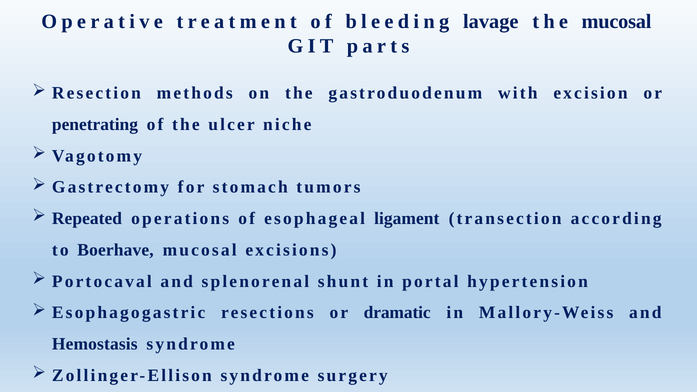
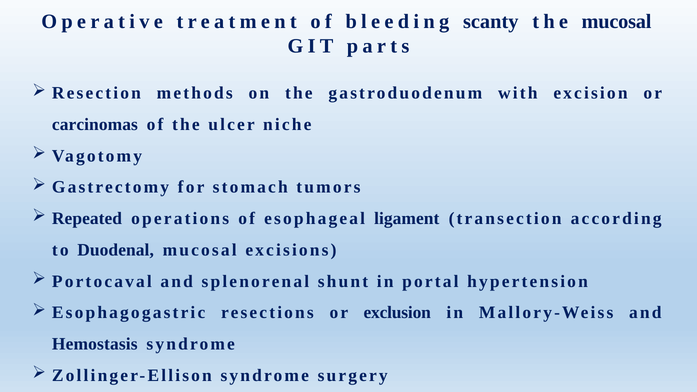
lavage: lavage -> scanty
penetrating: penetrating -> carcinomas
Boerhave: Boerhave -> Duodenal
dramatic: dramatic -> exclusion
